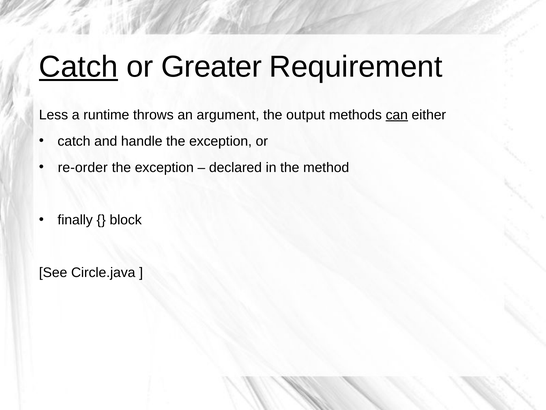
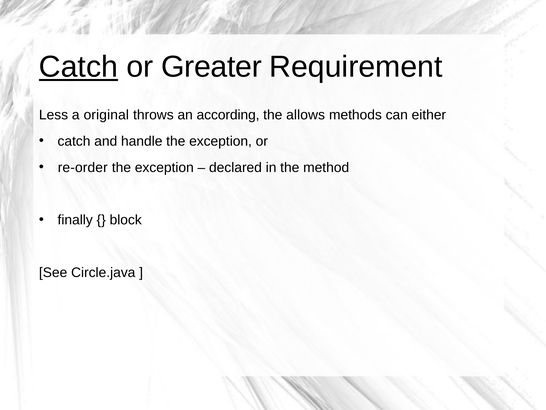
runtime: runtime -> original
argument: argument -> according
output: output -> allows
can underline: present -> none
